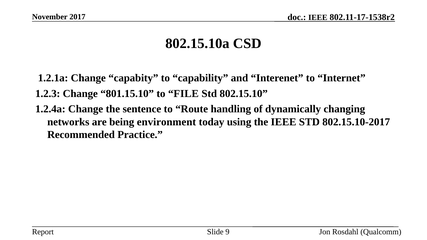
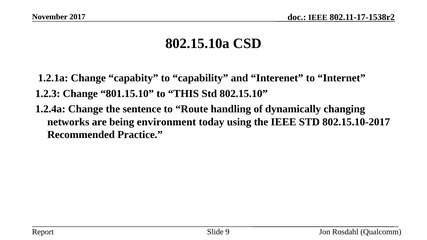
FILE: FILE -> THIS
